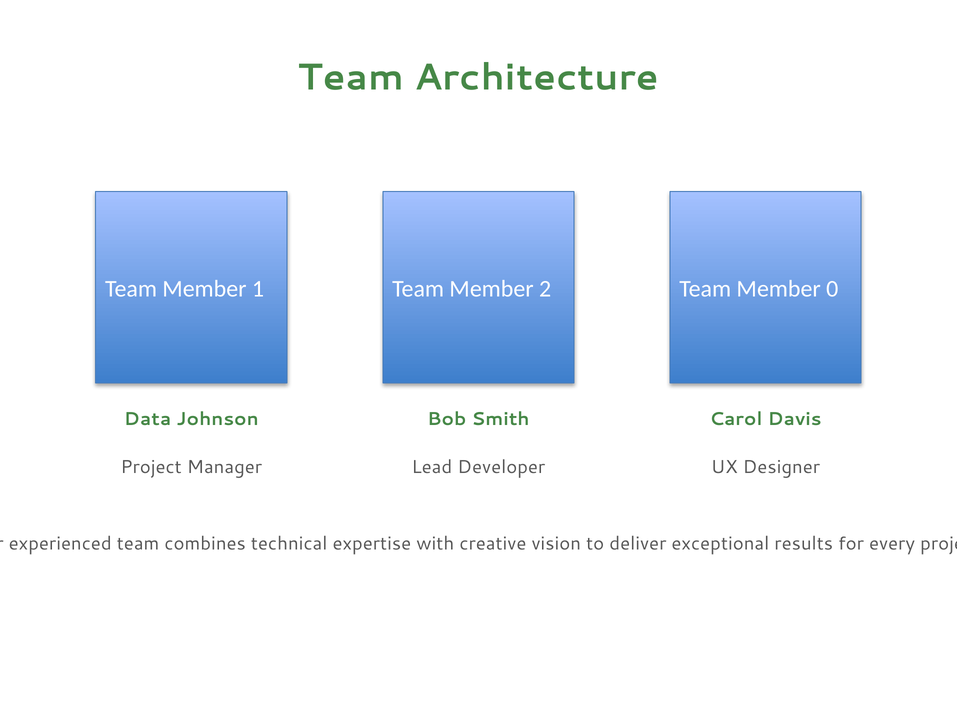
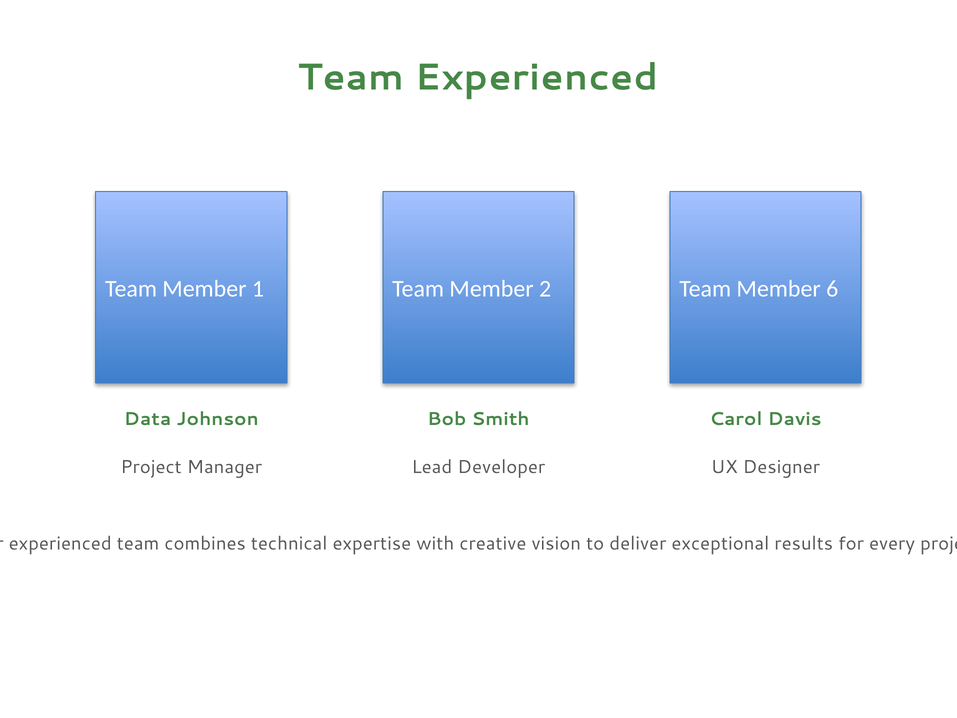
Team Architecture: Architecture -> Experienced
0: 0 -> 6
